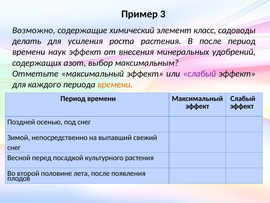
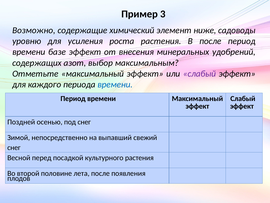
класс: класс -> ниже
делать: делать -> уровню
наук: наук -> базе
времени at (115, 84) colour: orange -> blue
